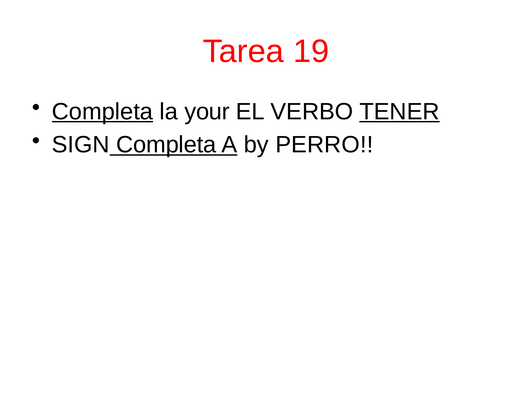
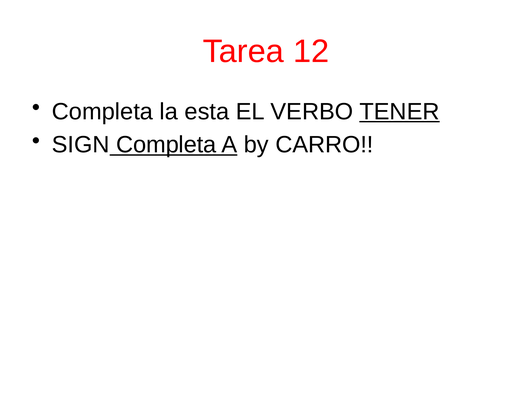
19: 19 -> 12
Completa at (102, 112) underline: present -> none
your: your -> esta
PERRO: PERRO -> CARRO
